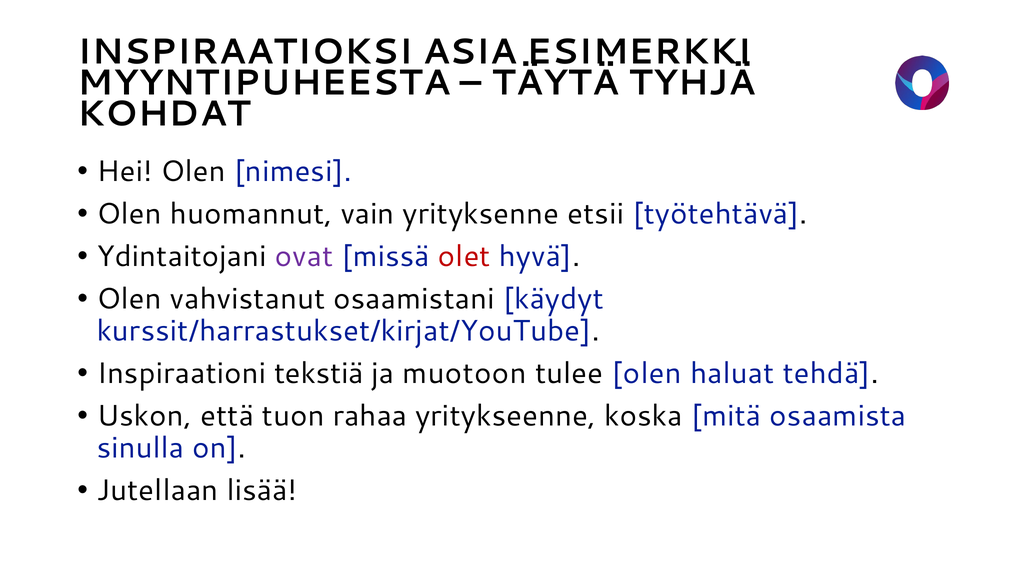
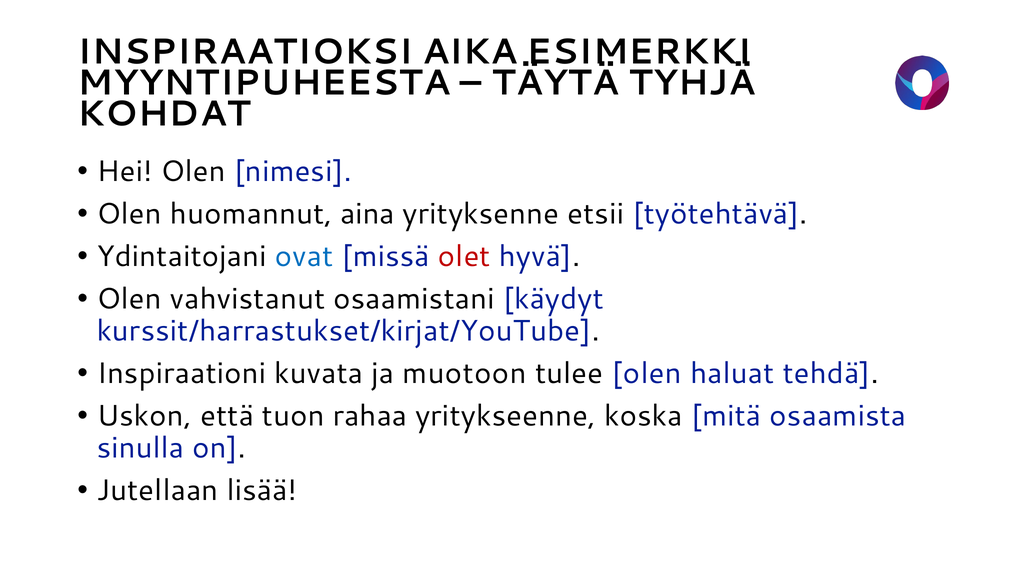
ASIA: ASIA -> AIKA
vain: vain -> aina
ovat colour: purple -> blue
tekstiä: tekstiä -> kuvata
